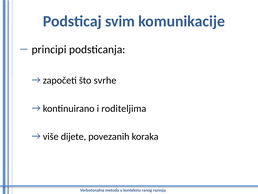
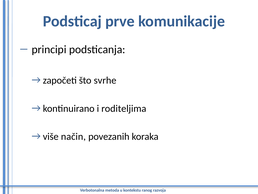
svim: svim -> prve
dijete: dijete -> način
